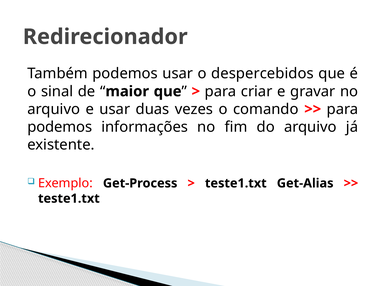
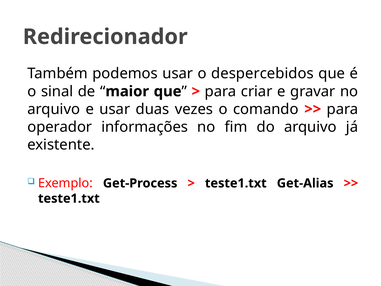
podemos at (60, 127): podemos -> operador
